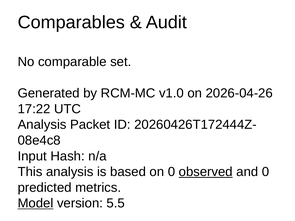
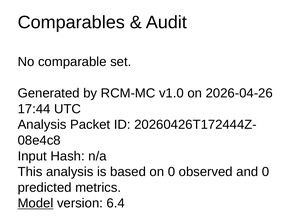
17:22: 17:22 -> 17:44
observed underline: present -> none
5.5: 5.5 -> 6.4
